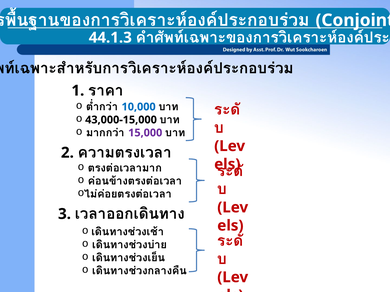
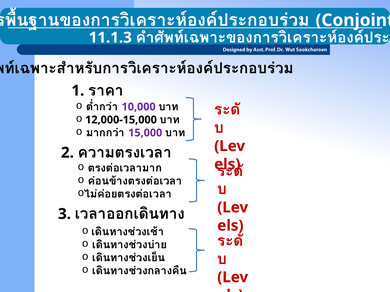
44.1.3: 44.1.3 -> 11.1.3
10,000 colour: blue -> purple
43,000-15,000: 43,000-15,000 -> 12,000-15,000
